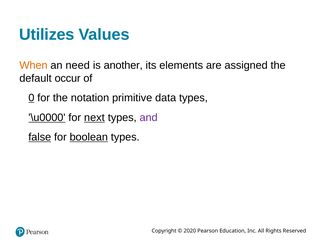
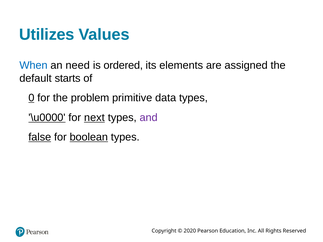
When colour: orange -> blue
another: another -> ordered
occur: occur -> starts
notation: notation -> problem
